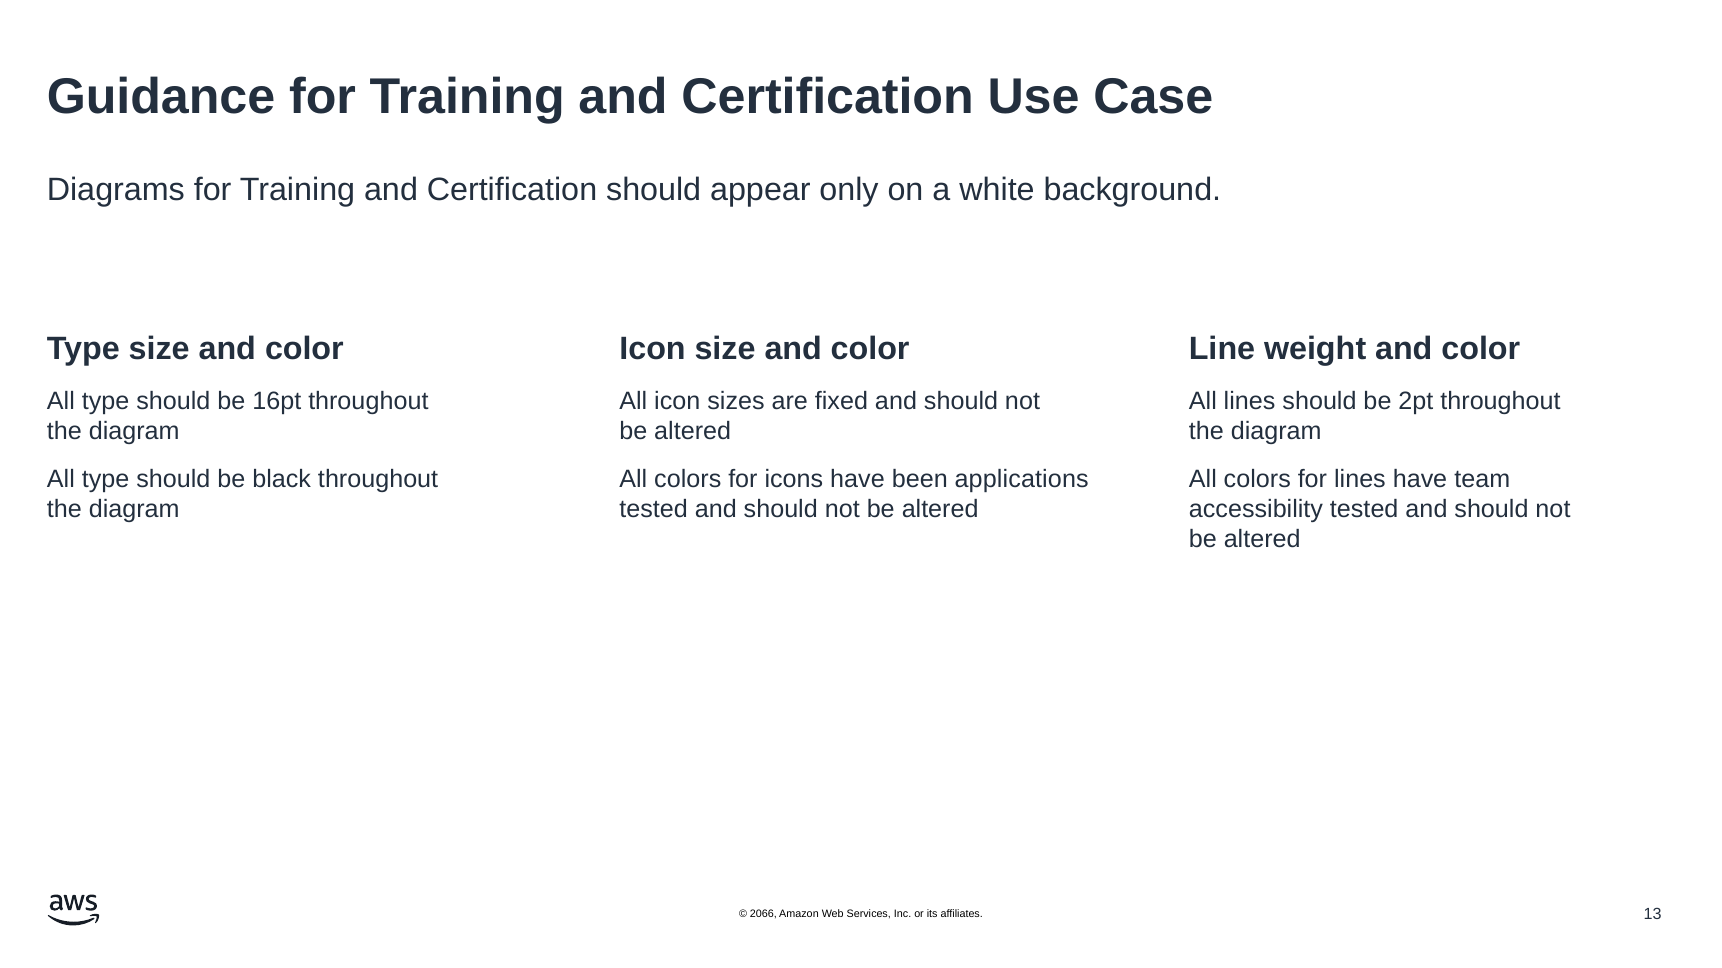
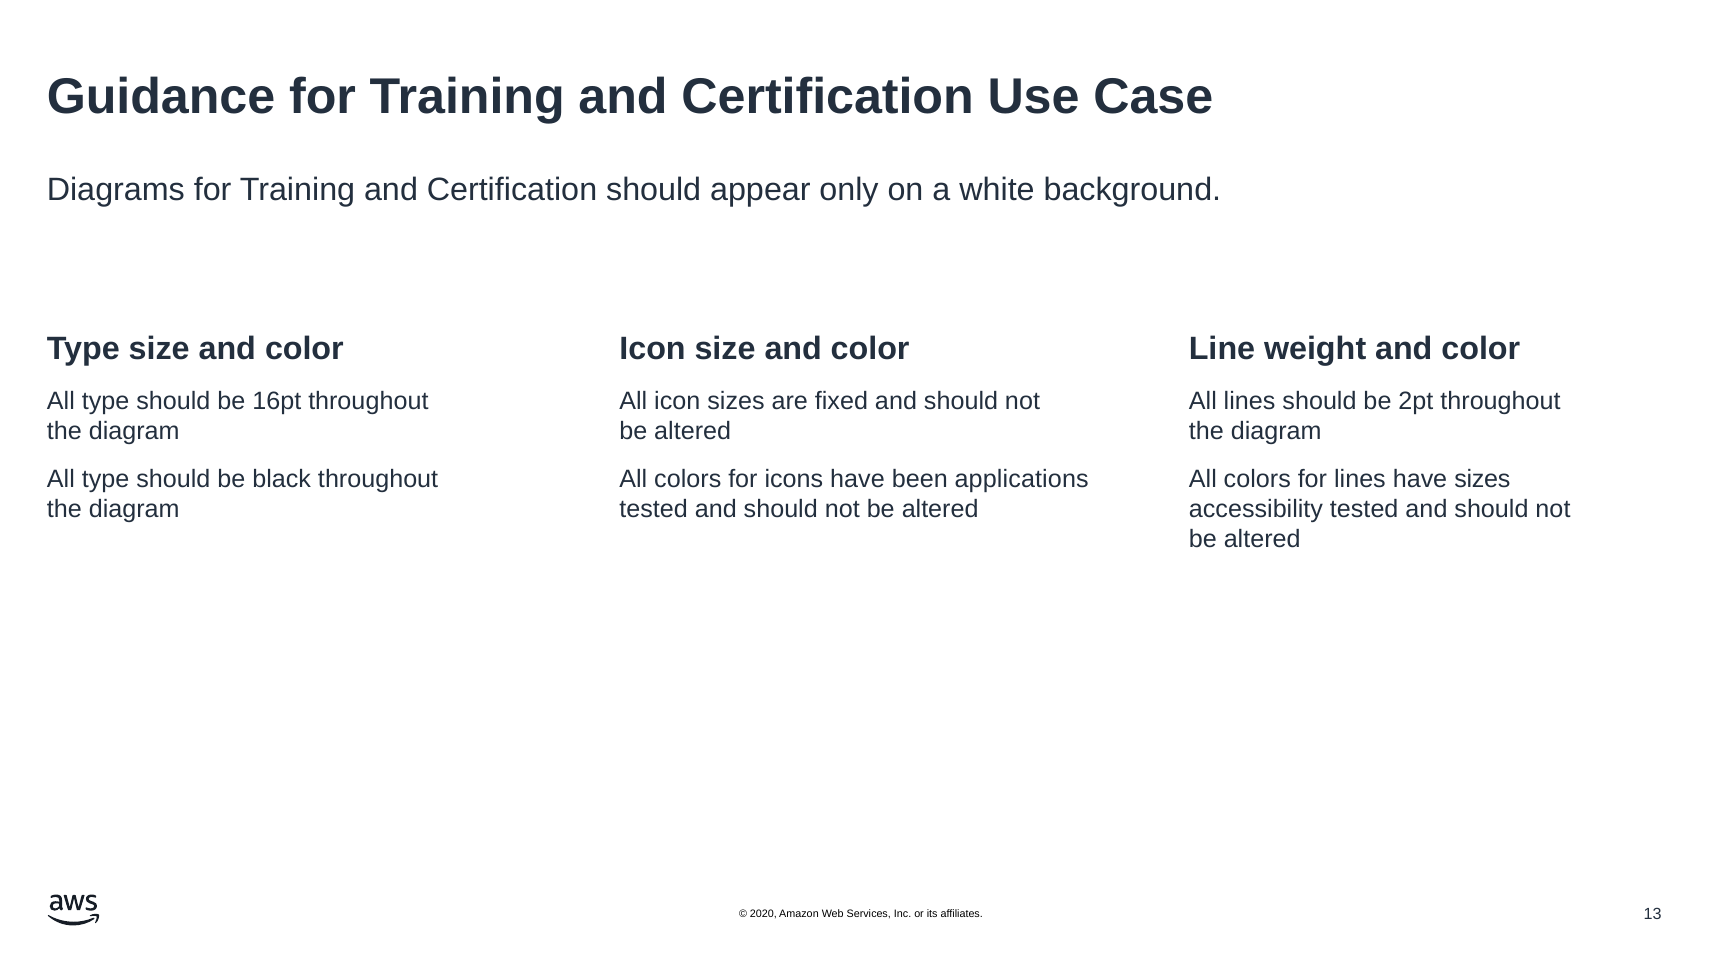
have team: team -> sizes
2066: 2066 -> 2020
